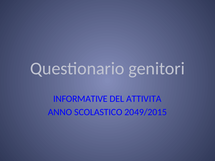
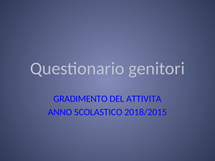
INFORMATIVE: INFORMATIVE -> GRADIMENTO
2049/2015: 2049/2015 -> 2018/2015
